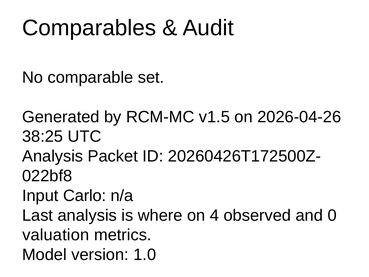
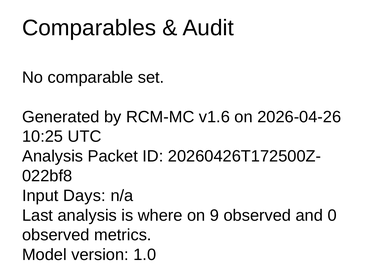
v1.5: v1.5 -> v1.6
38:25: 38:25 -> 10:25
Carlo: Carlo -> Days
4: 4 -> 9
valuation at (56, 235): valuation -> observed
